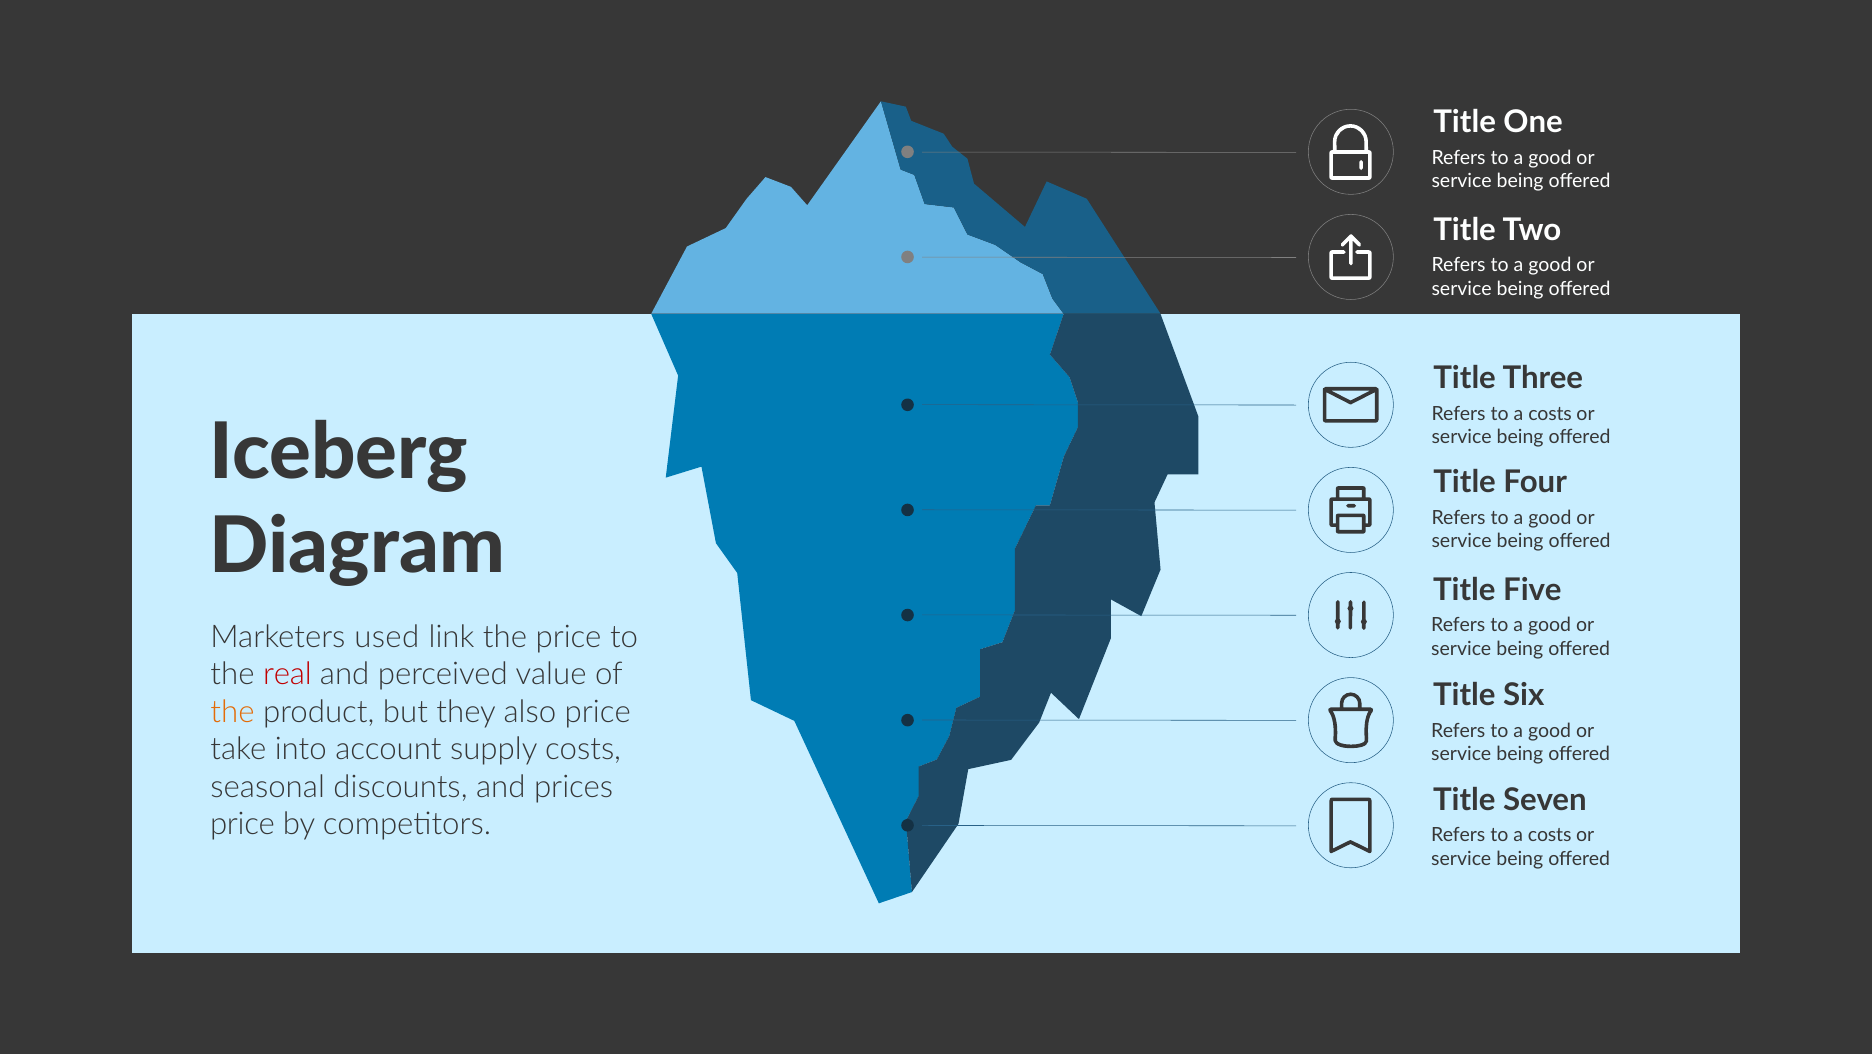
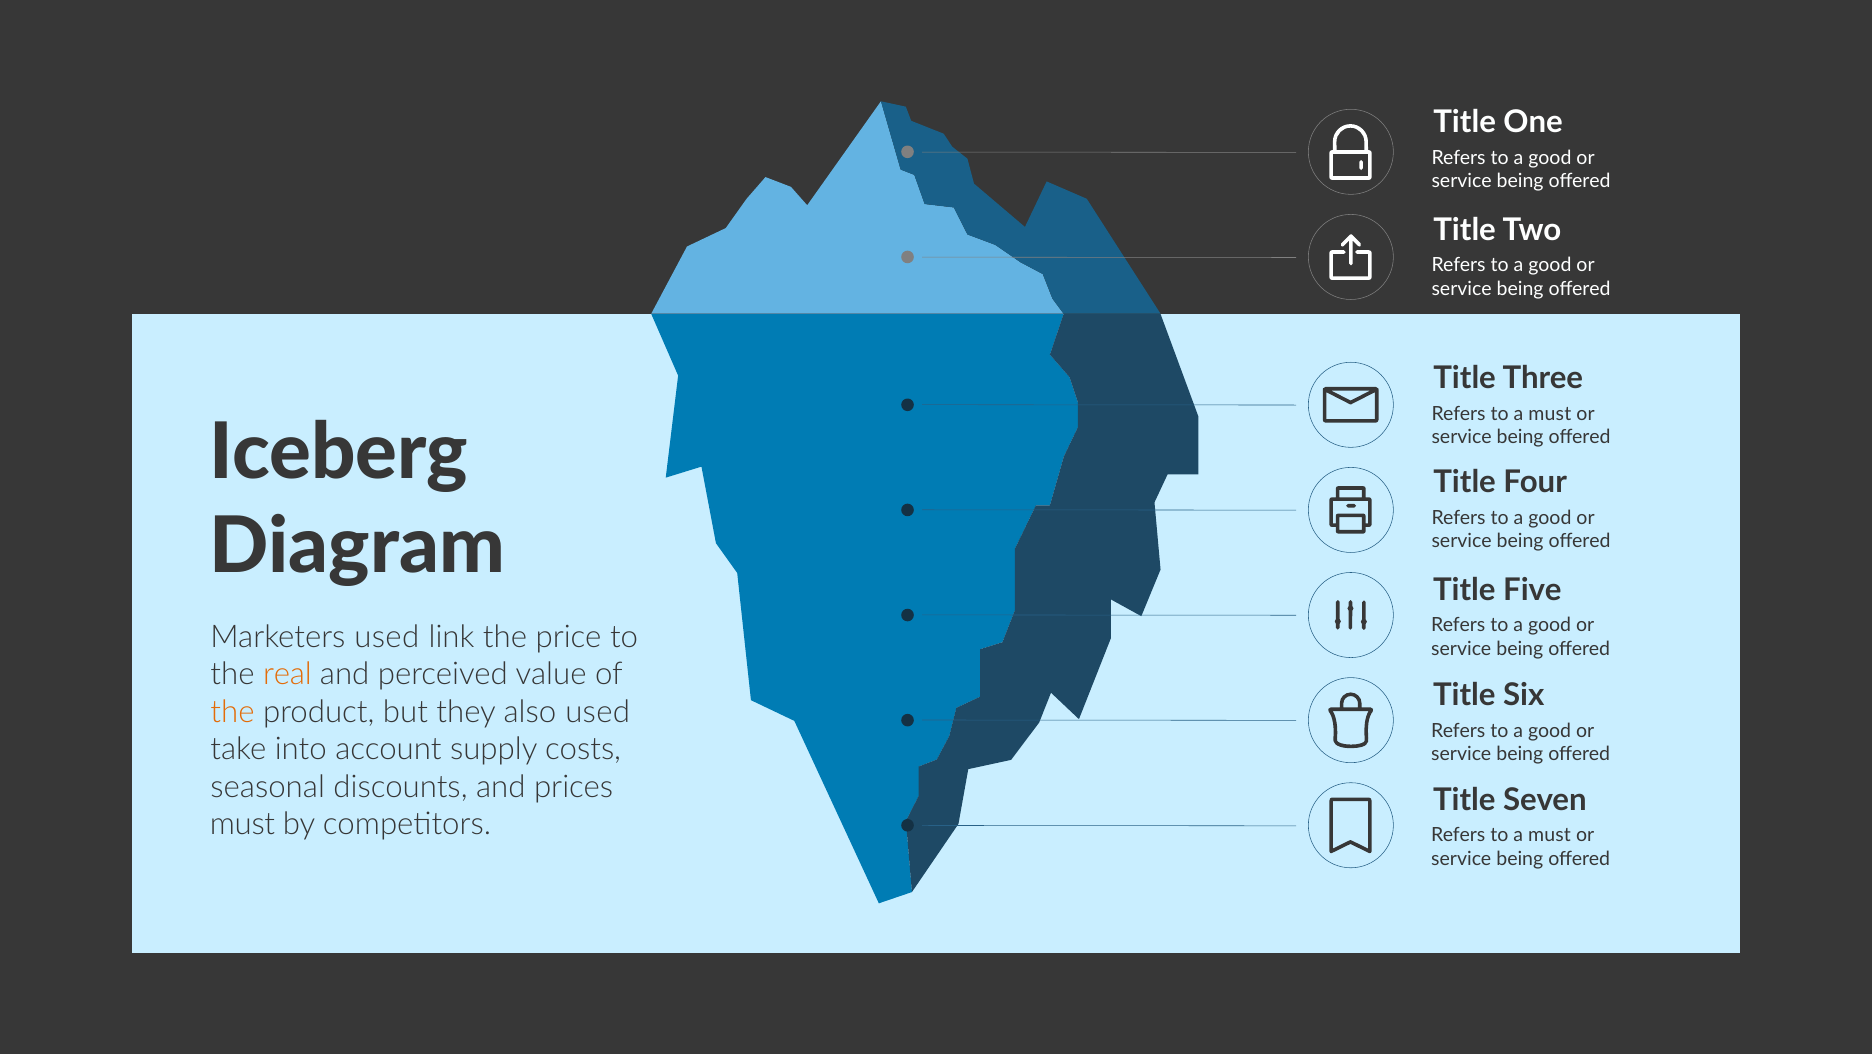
costs at (1550, 413): costs -> must
real colour: red -> orange
also price: price -> used
price at (243, 824): price -> must
costs at (1550, 835): costs -> must
